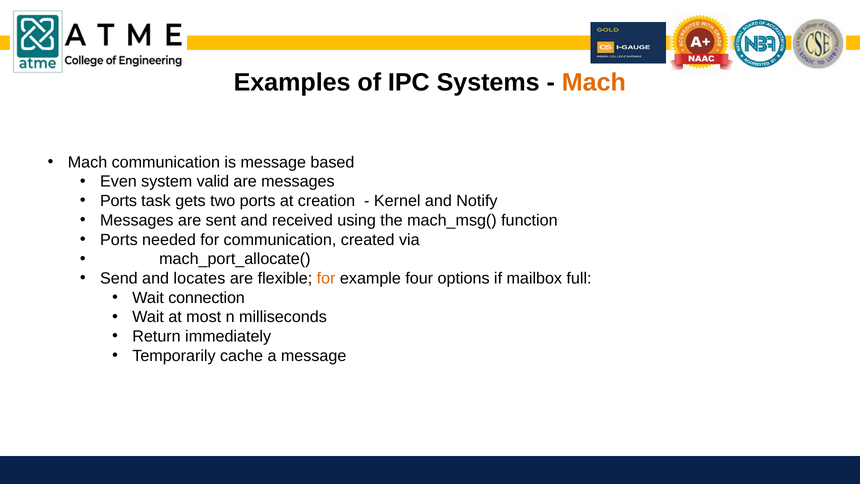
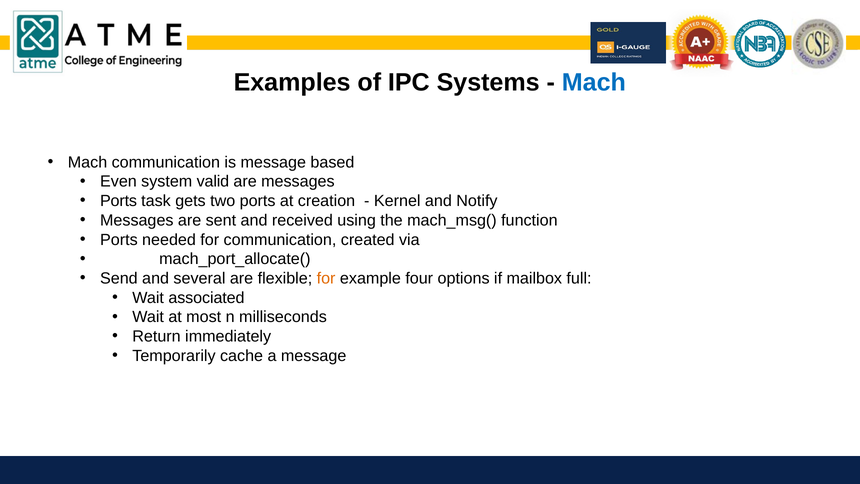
Mach at (594, 82) colour: orange -> blue
locates: locates -> several
connection: connection -> associated
